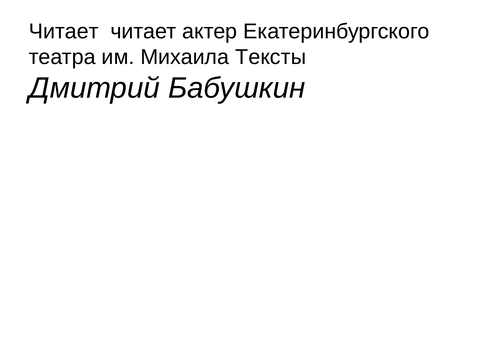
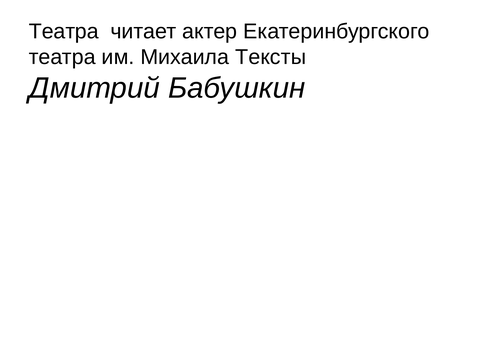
Читает at (64, 31): Читает -> Театра
